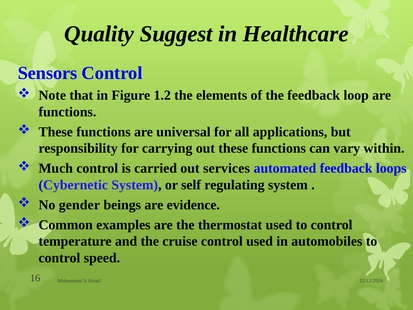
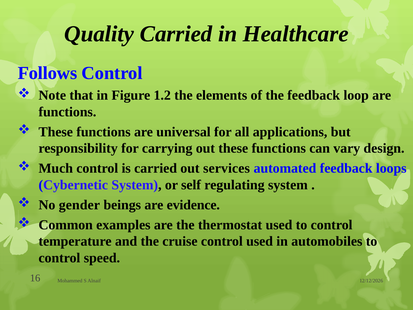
Quality Suggest: Suggest -> Carried
Sensors: Sensors -> Follows
within: within -> design
